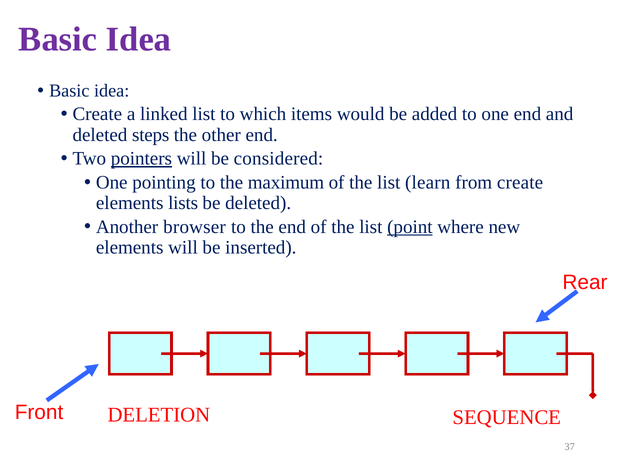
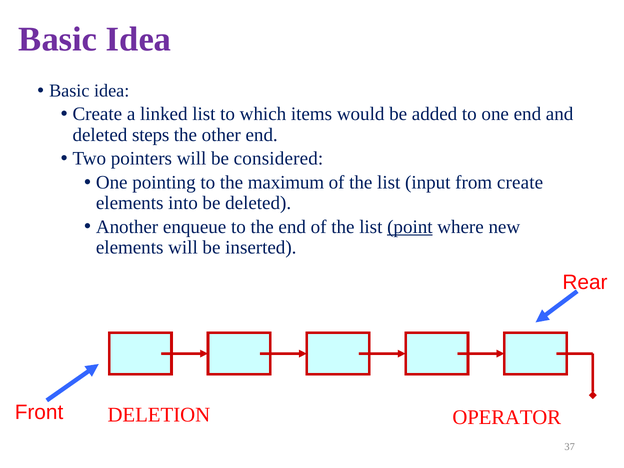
pointers underline: present -> none
learn: learn -> input
lists: lists -> into
browser: browser -> enqueue
SEQUENCE: SEQUENCE -> OPERATOR
